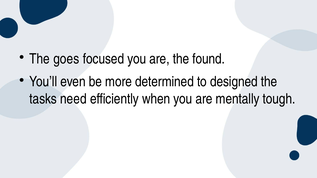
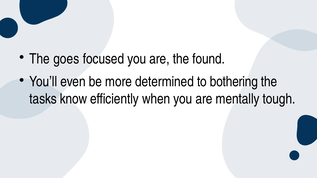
designed: designed -> bothering
need: need -> know
